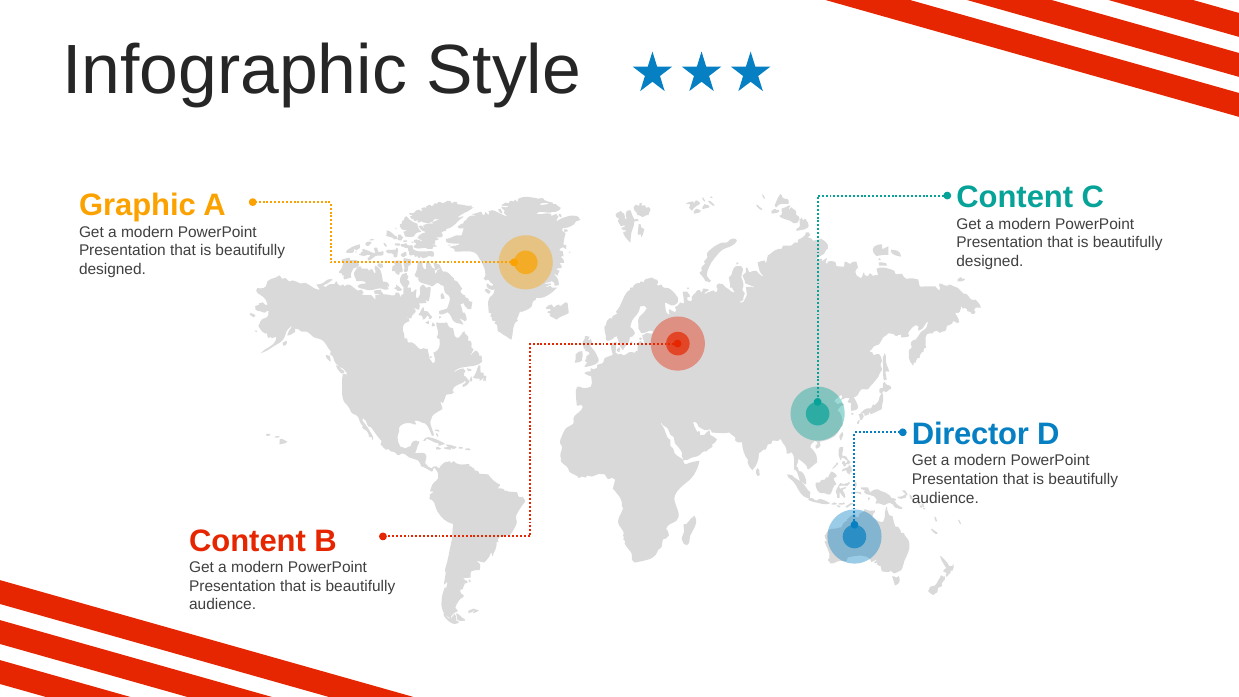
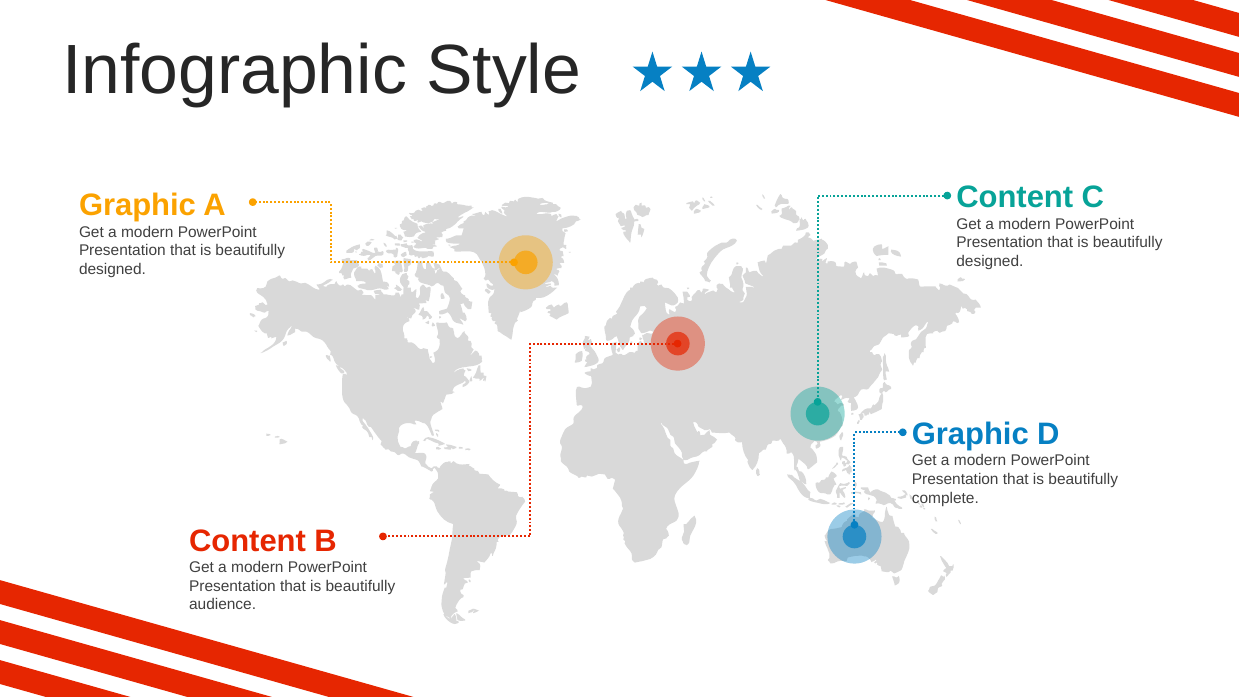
Director at (970, 434): Director -> Graphic
audience at (945, 498): audience -> complete
